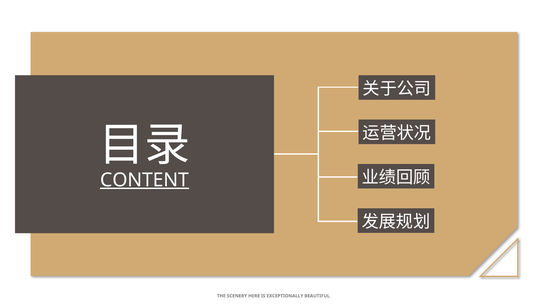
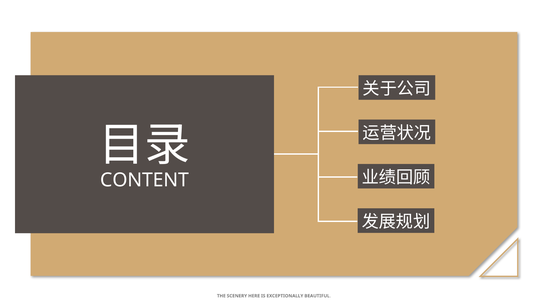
CONTENT underline: present -> none
